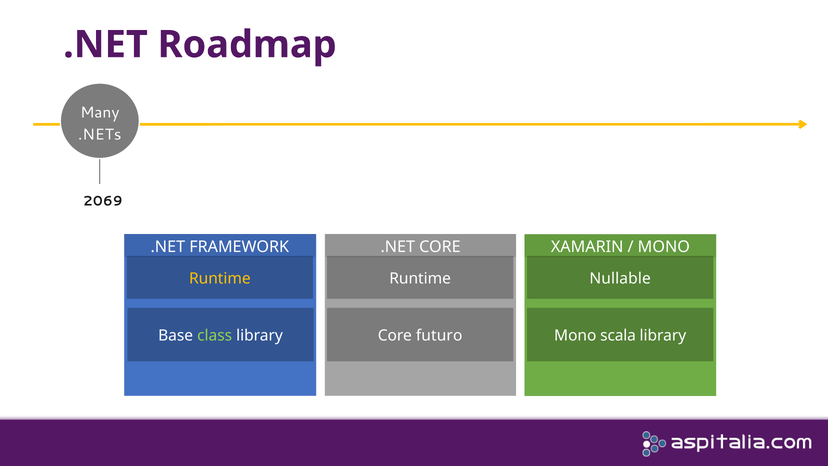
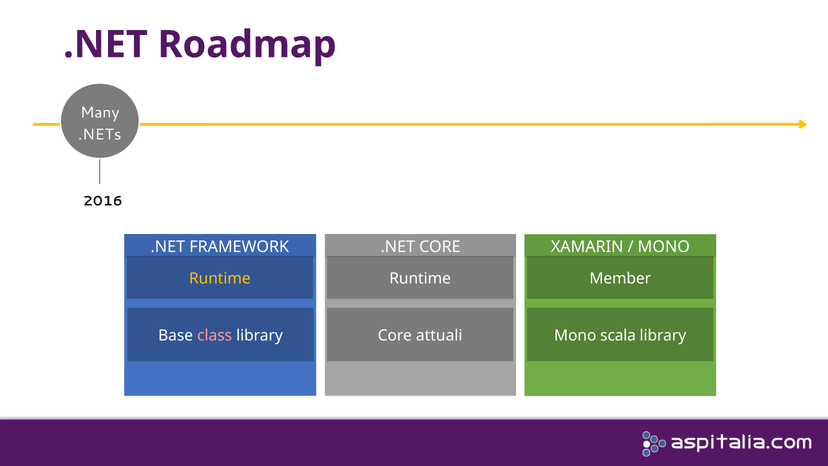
2069: 2069 -> 2016
Nullable: Nullable -> Member
class colour: light green -> pink
futuro: futuro -> attuali
